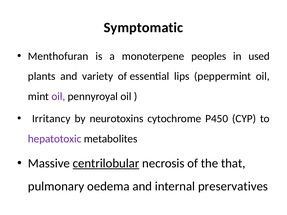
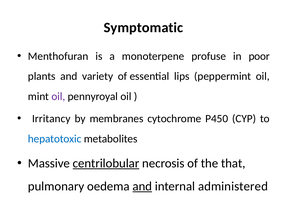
peoples: peoples -> profuse
used: used -> poor
neurotoxins: neurotoxins -> membranes
hepatotoxic colour: purple -> blue
and at (142, 187) underline: none -> present
preservatives: preservatives -> administered
